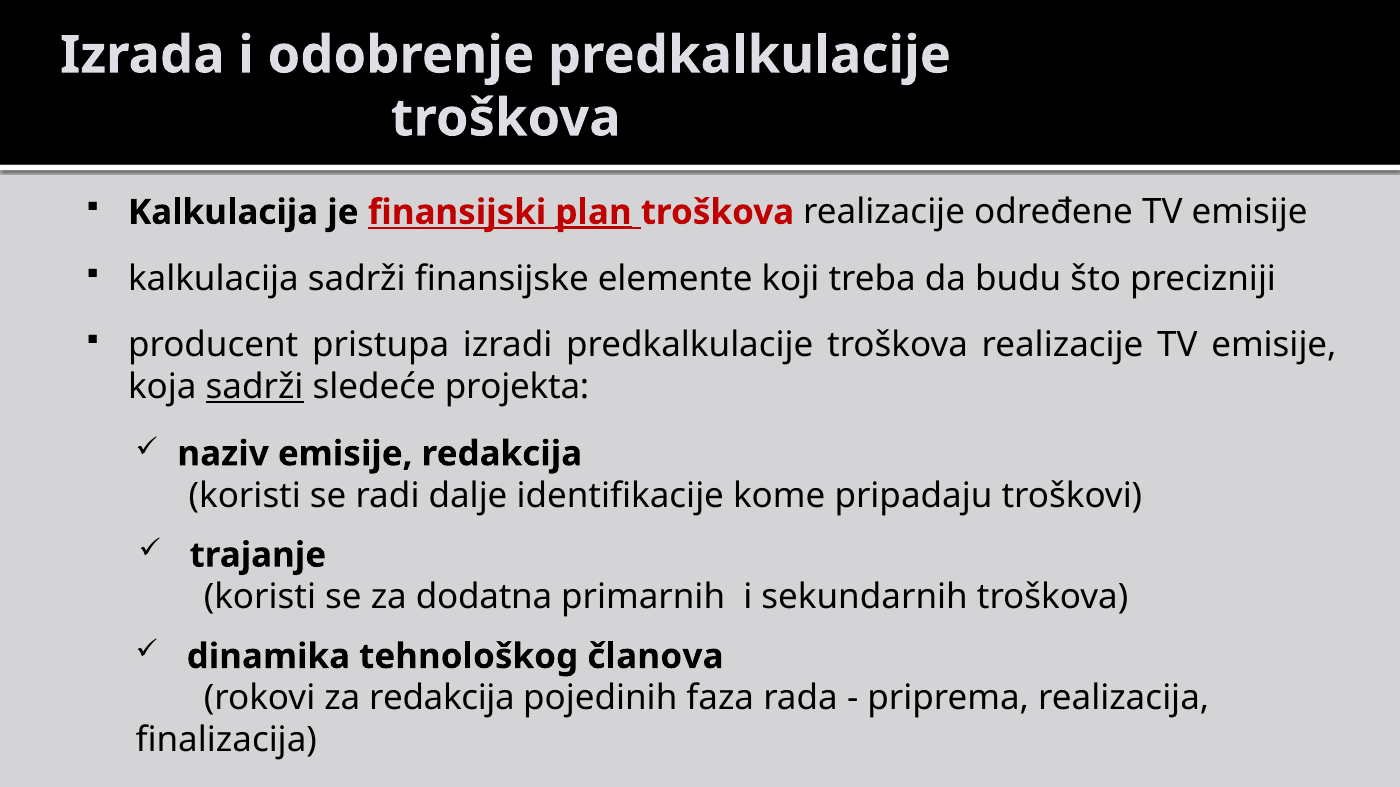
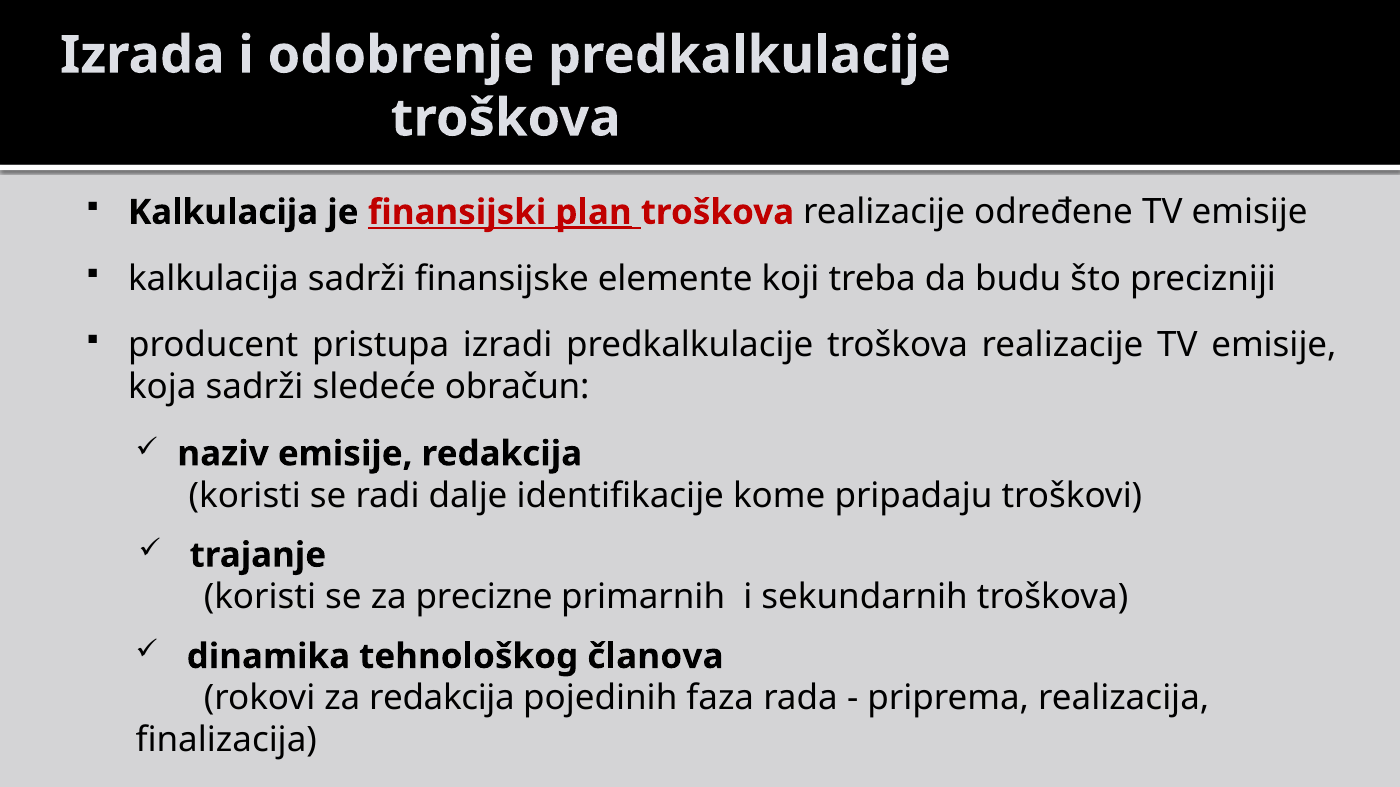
sadrži at (255, 388) underline: present -> none
projekta: projekta -> obračun
dodatna: dodatna -> precizne
